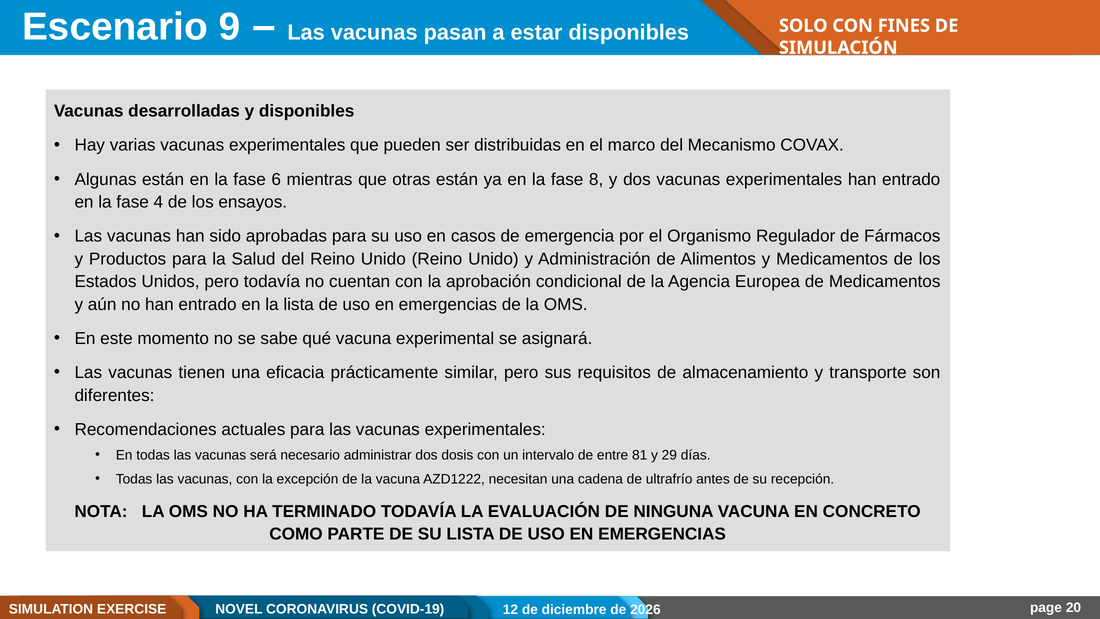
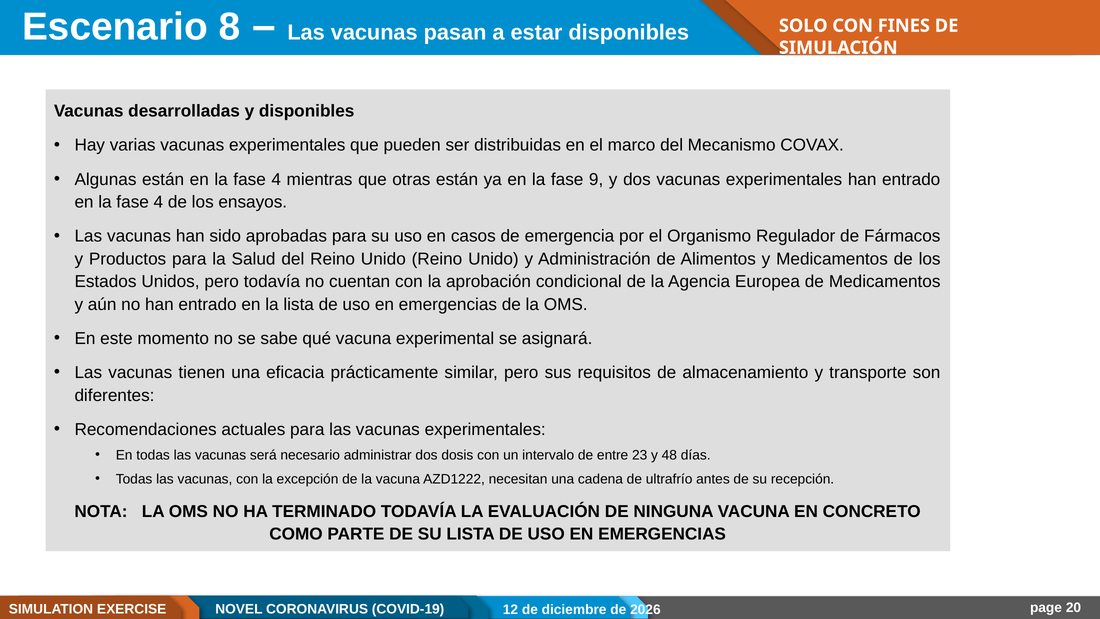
9: 9 -> 8
6 at (276, 179): 6 -> 4
8: 8 -> 9
81: 81 -> 23
29: 29 -> 48
